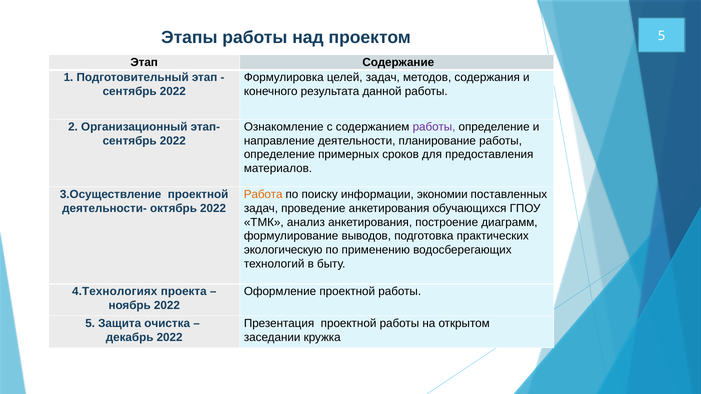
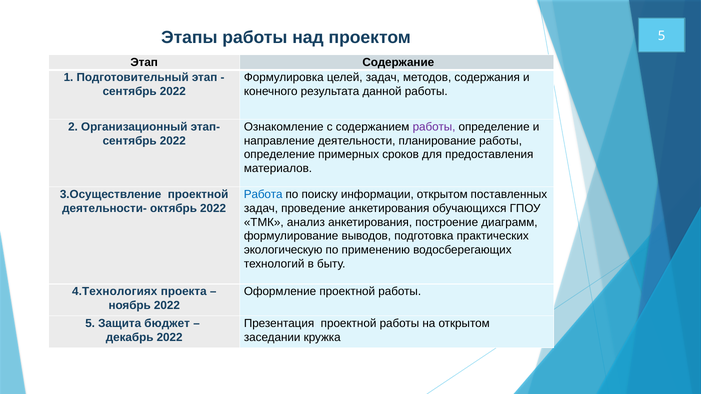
Работа colour: orange -> blue
информации экономии: экономии -> открытом
очистка: очистка -> бюджет
